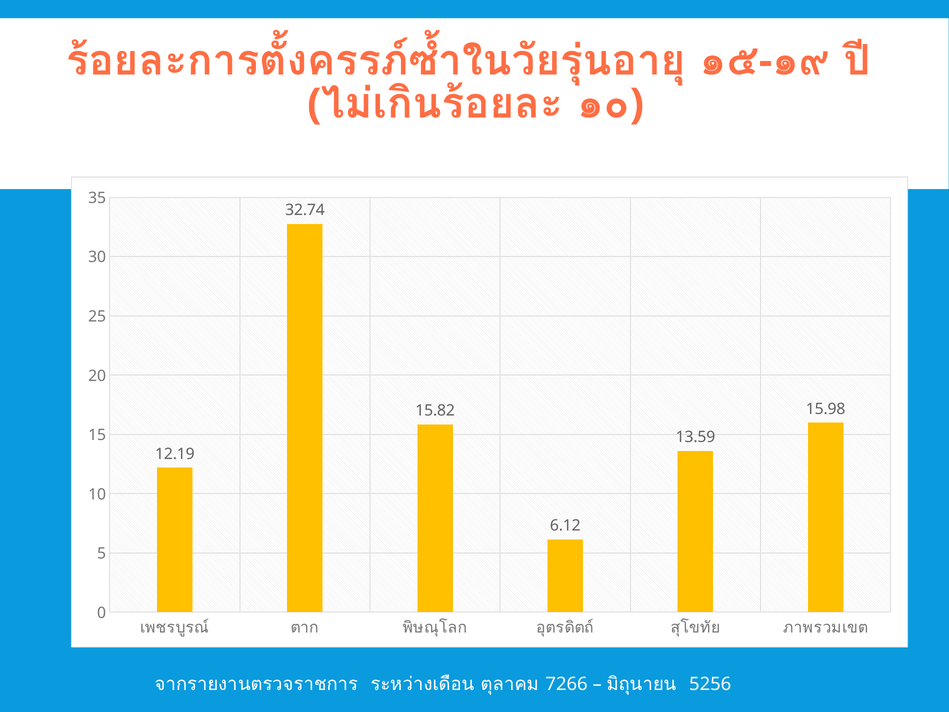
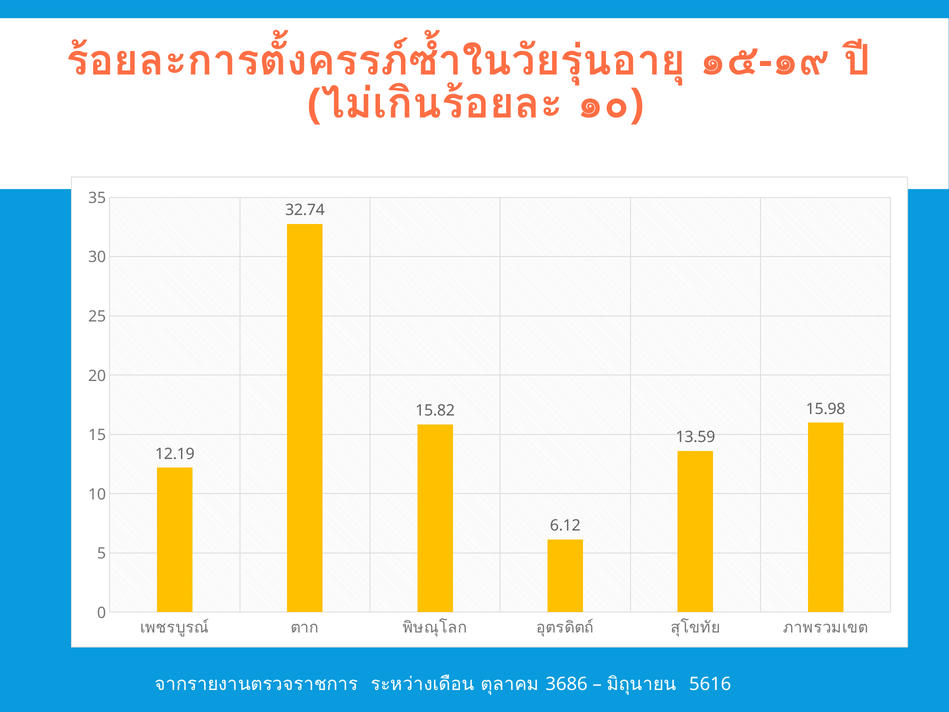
7266: 7266 -> 3686
5256: 5256 -> 5616
